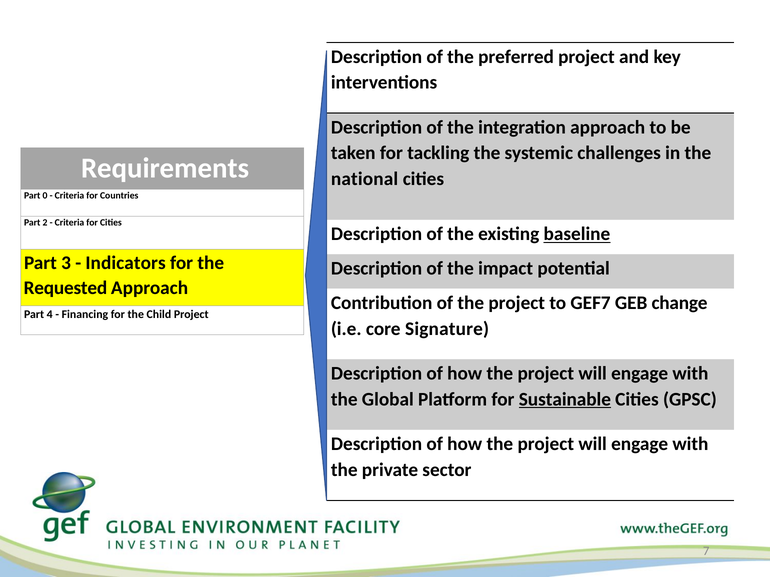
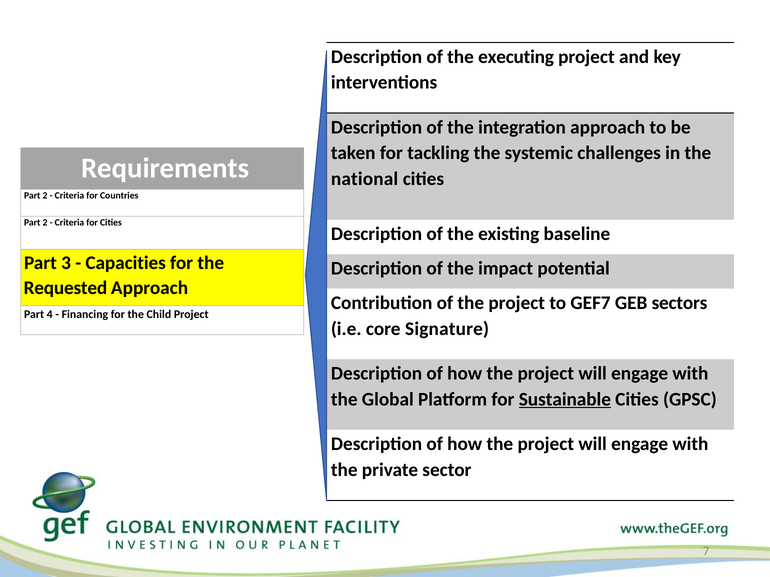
preferred: preferred -> executing
0 at (45, 196): 0 -> 2
baseline underline: present -> none
Indicators: Indicators -> Capacities
change: change -> sectors
